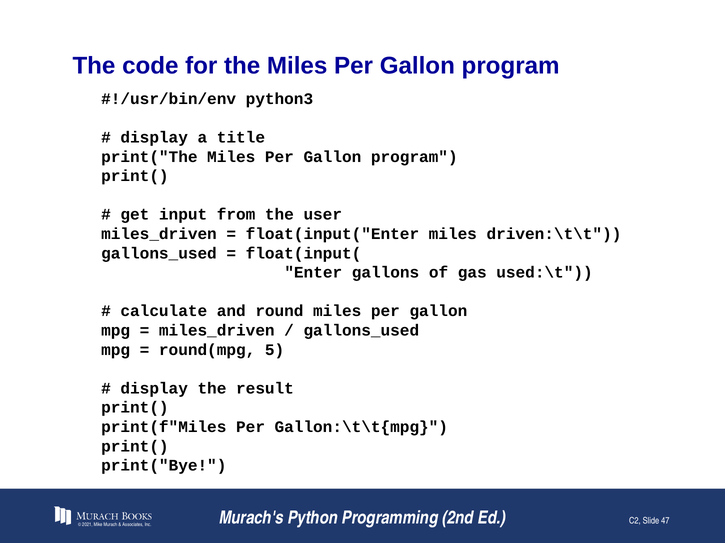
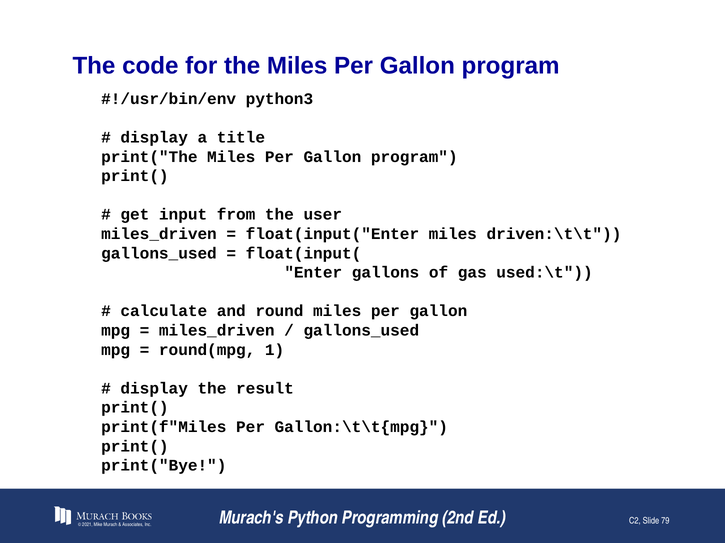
5: 5 -> 1
47: 47 -> 79
